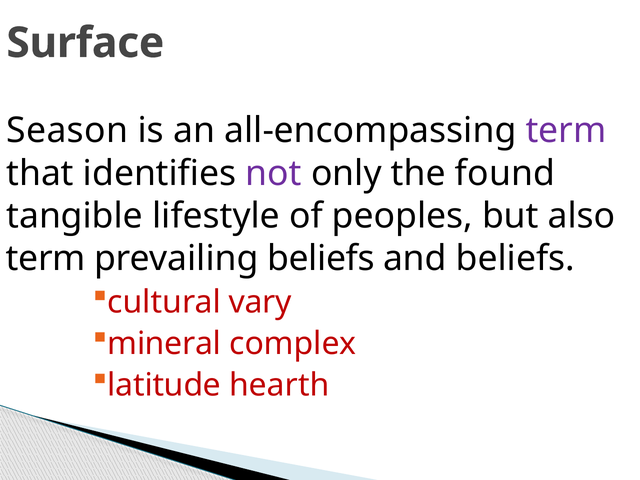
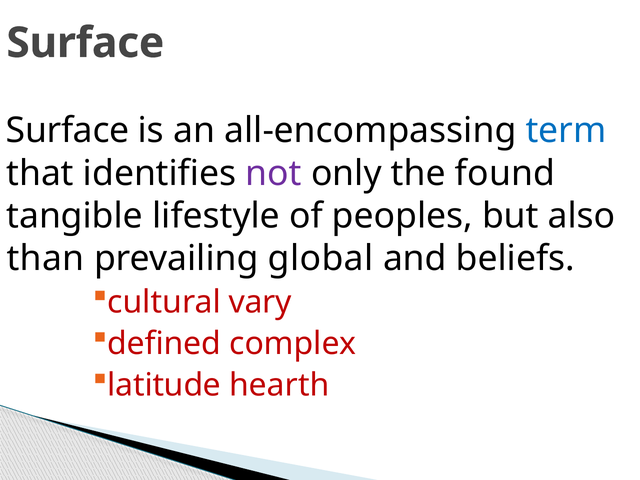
Season at (67, 131): Season -> Surface
term at (566, 131) colour: purple -> blue
term at (46, 259): term -> than
prevailing beliefs: beliefs -> global
mineral: mineral -> defined
